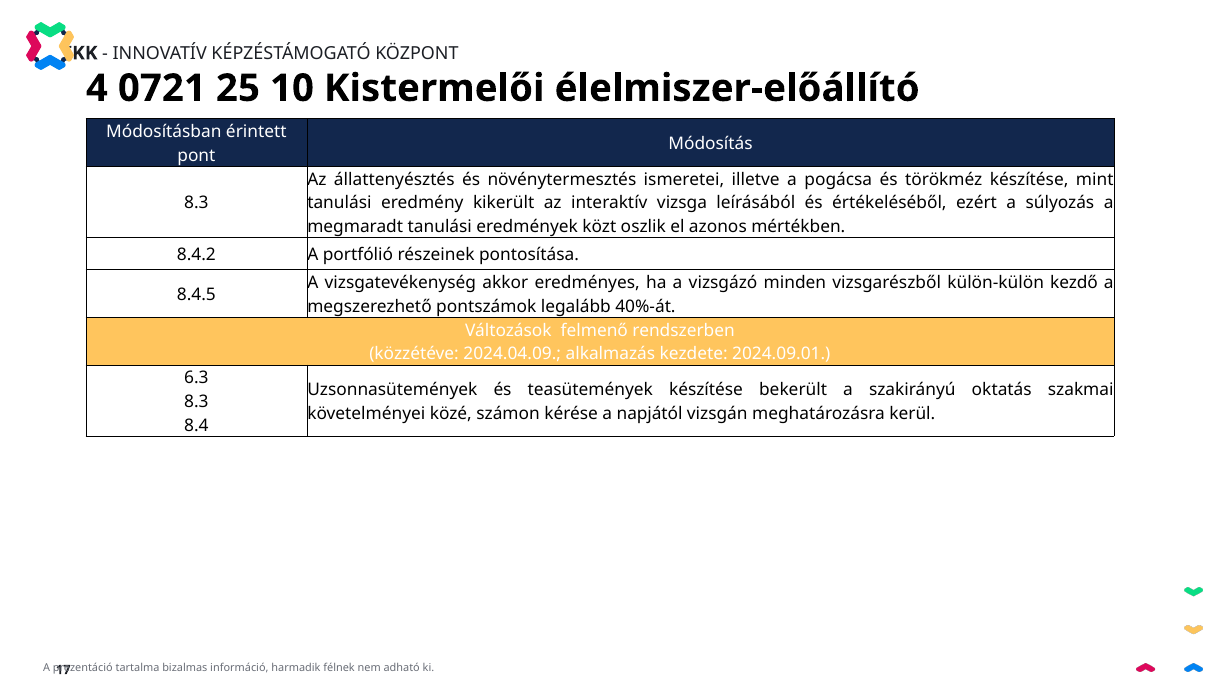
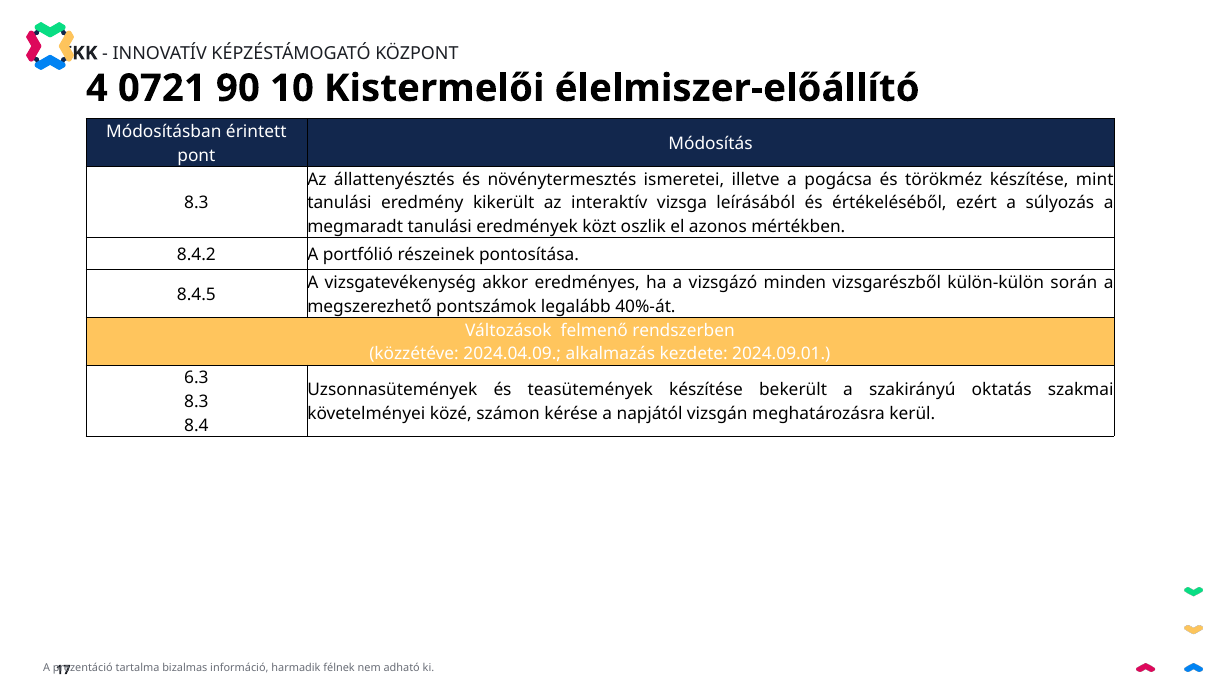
25: 25 -> 90
kezdő: kezdő -> során
